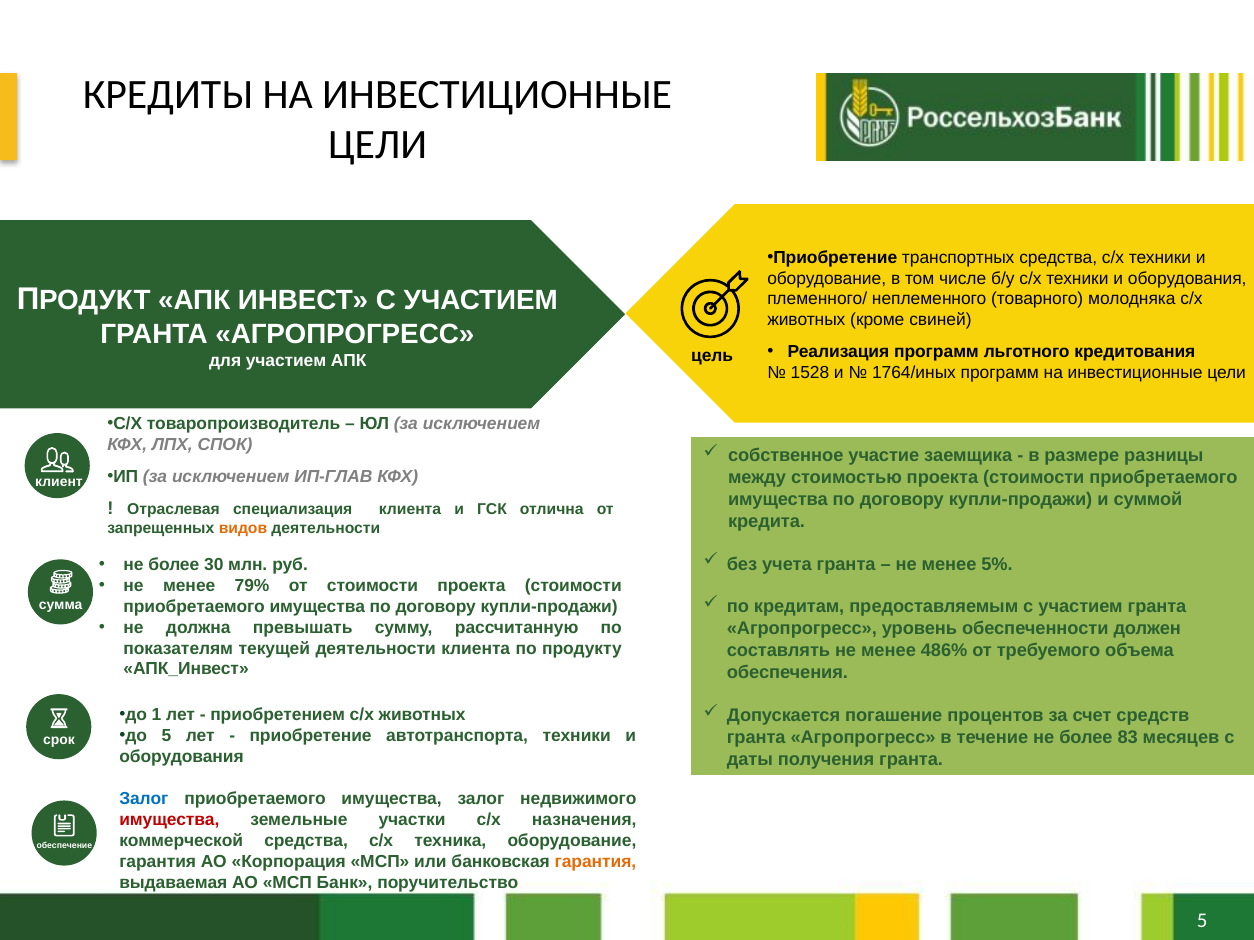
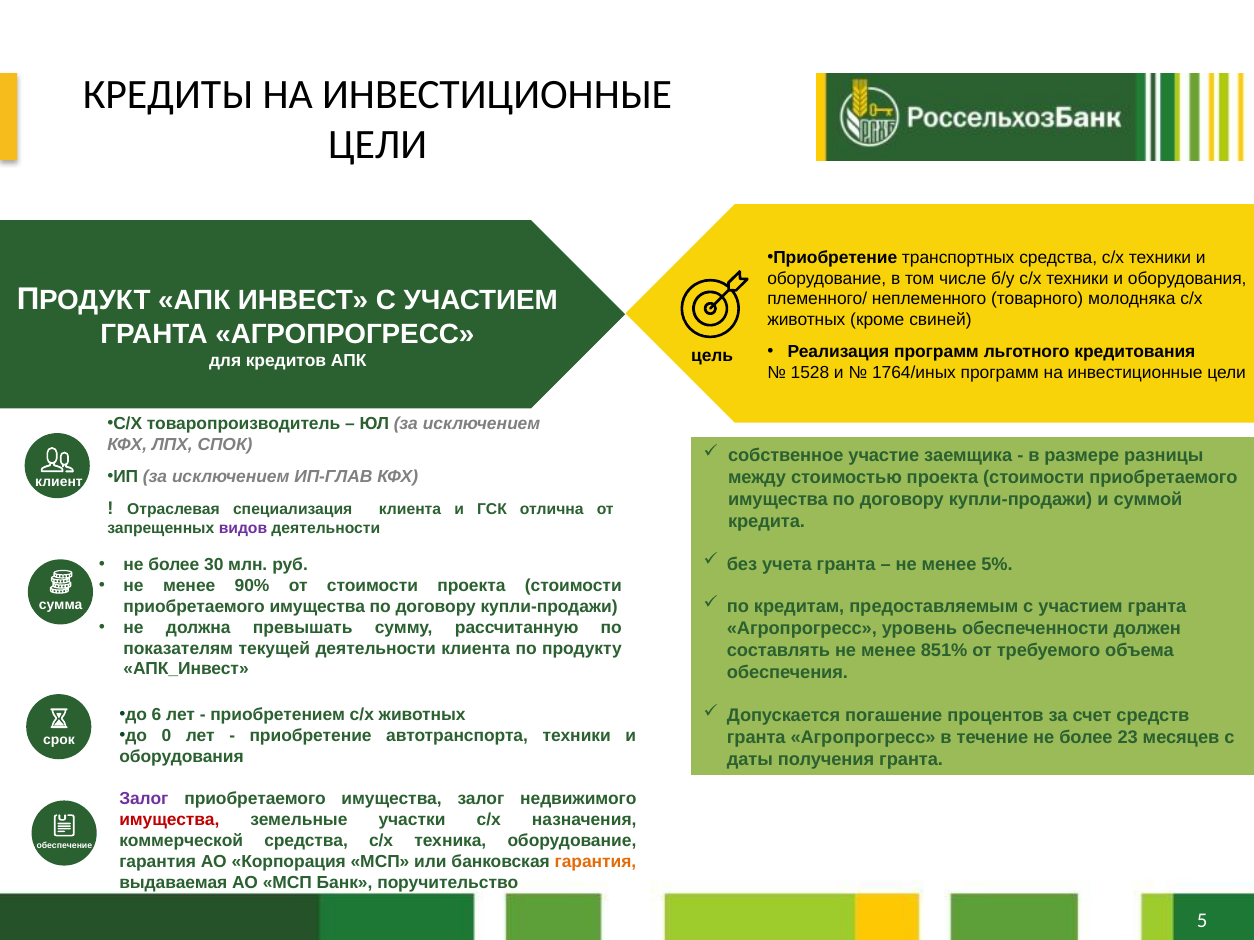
для участием: участием -> кредитов
видов colour: orange -> purple
79%: 79% -> 90%
486%: 486% -> 851%
1: 1 -> 6
до 5: 5 -> 0
83: 83 -> 23
Залог at (144, 800) colour: blue -> purple
